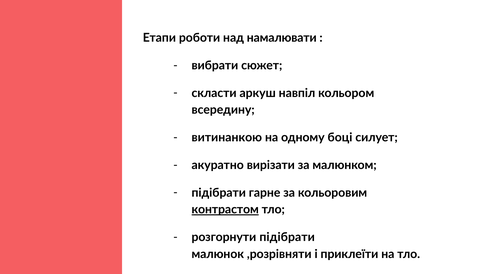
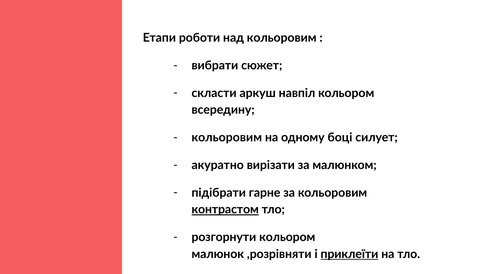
над намалювати: намалювати -> кольоровим
витинанкою at (227, 138): витинанкою -> кольоровим
розгорнути підібрати: підібрати -> кольором
приклеїти underline: none -> present
